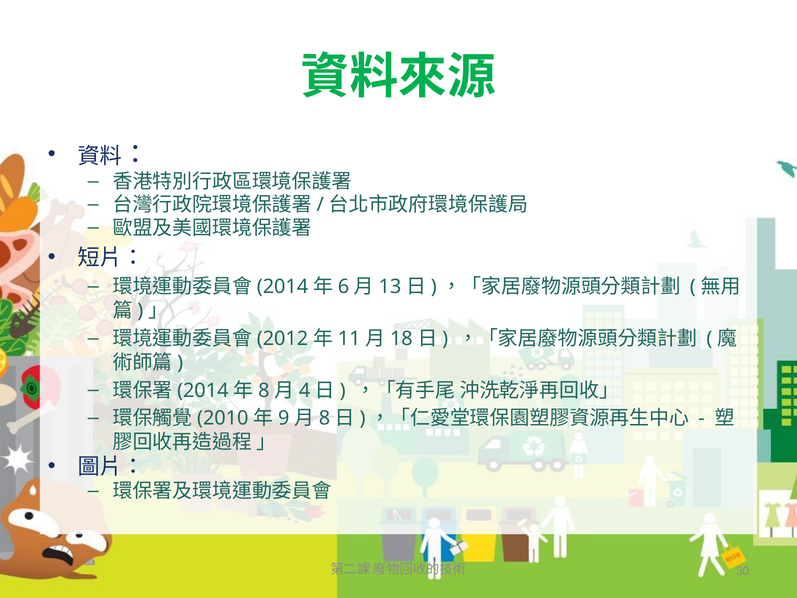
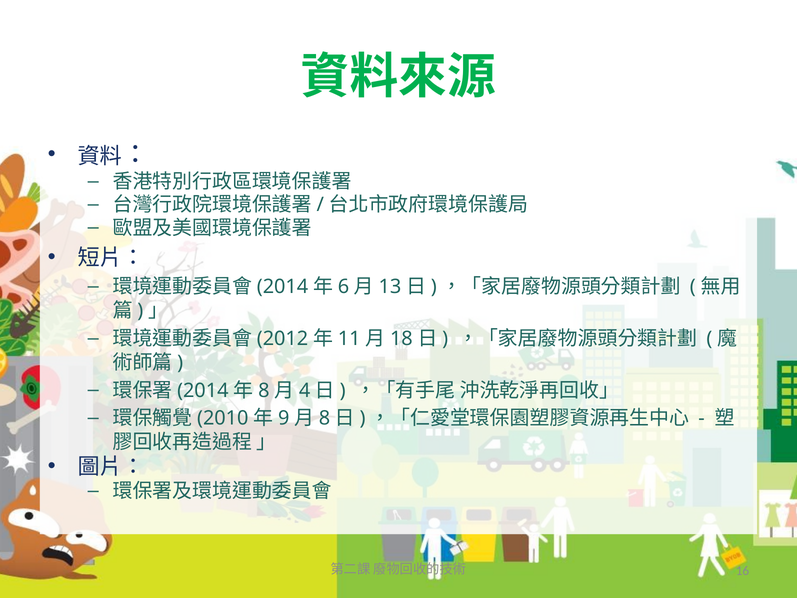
30: 30 -> 16
